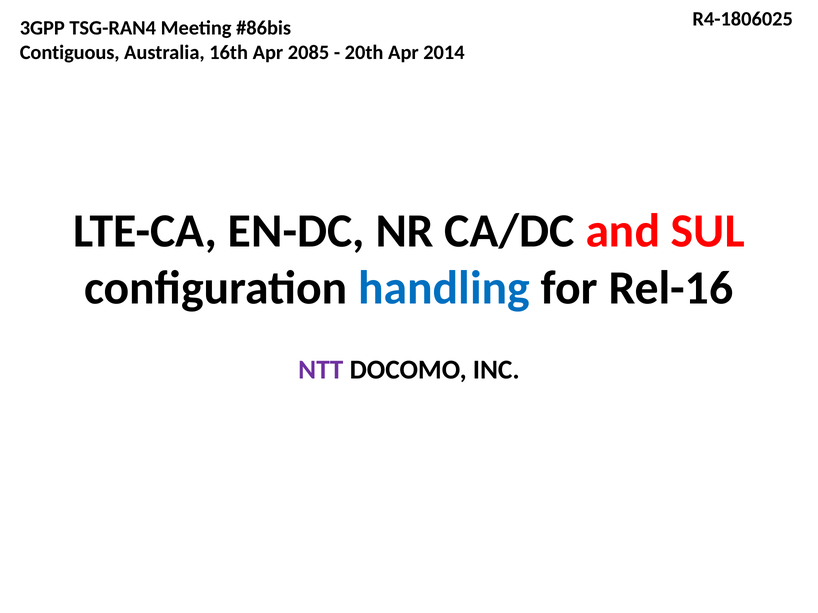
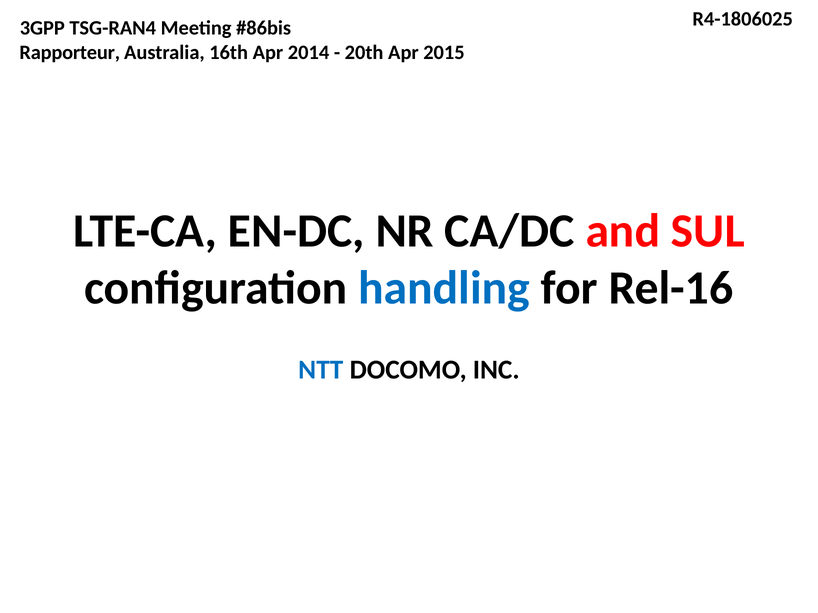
Contiguous: Contiguous -> Rapporteur
2085: 2085 -> 2014
2014: 2014 -> 2015
NTT colour: purple -> blue
